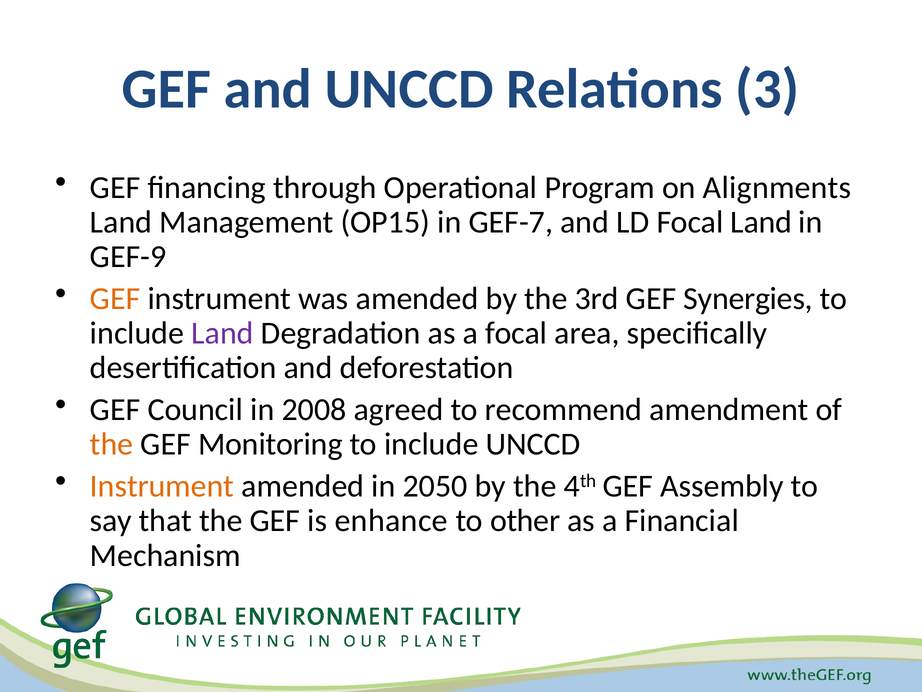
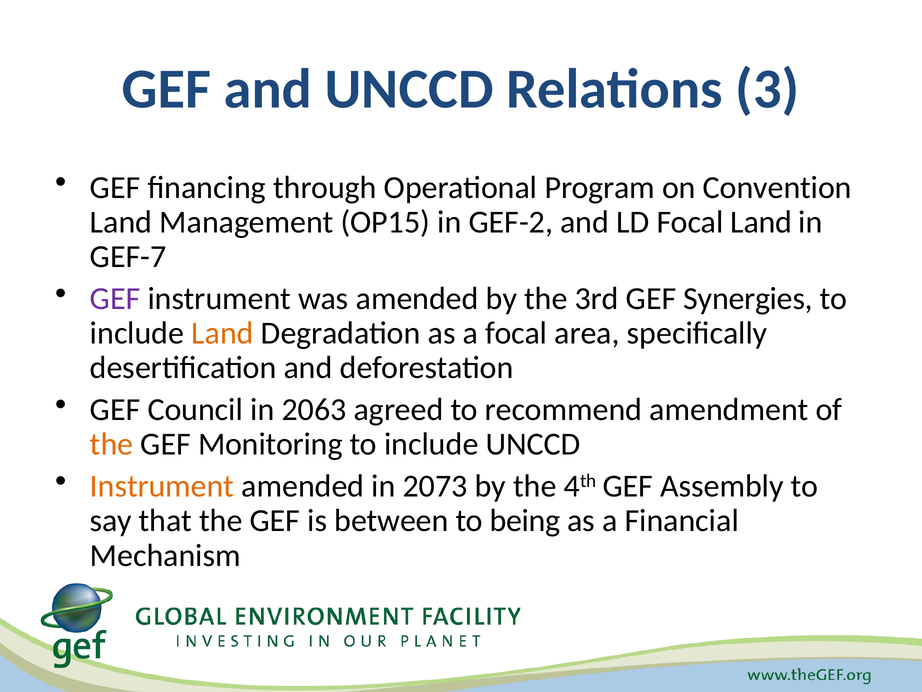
Alignments: Alignments -> Convention
GEF-7: GEF-7 -> GEF-2
GEF-9: GEF-9 -> GEF-7
GEF at (115, 298) colour: orange -> purple
Land at (223, 333) colour: purple -> orange
2008: 2008 -> 2063
2050: 2050 -> 2073
enhance: enhance -> between
other: other -> being
